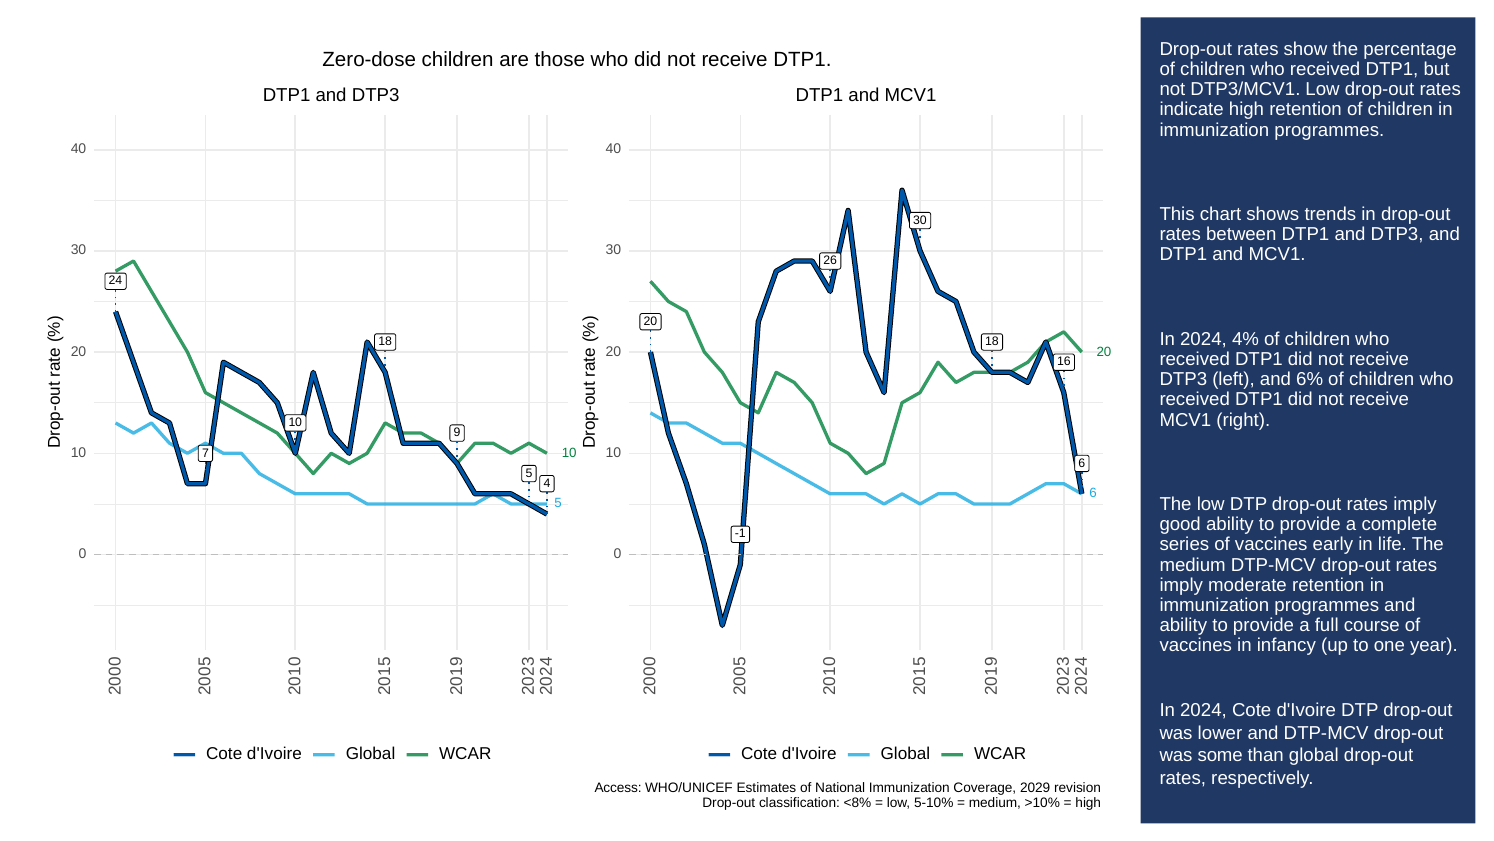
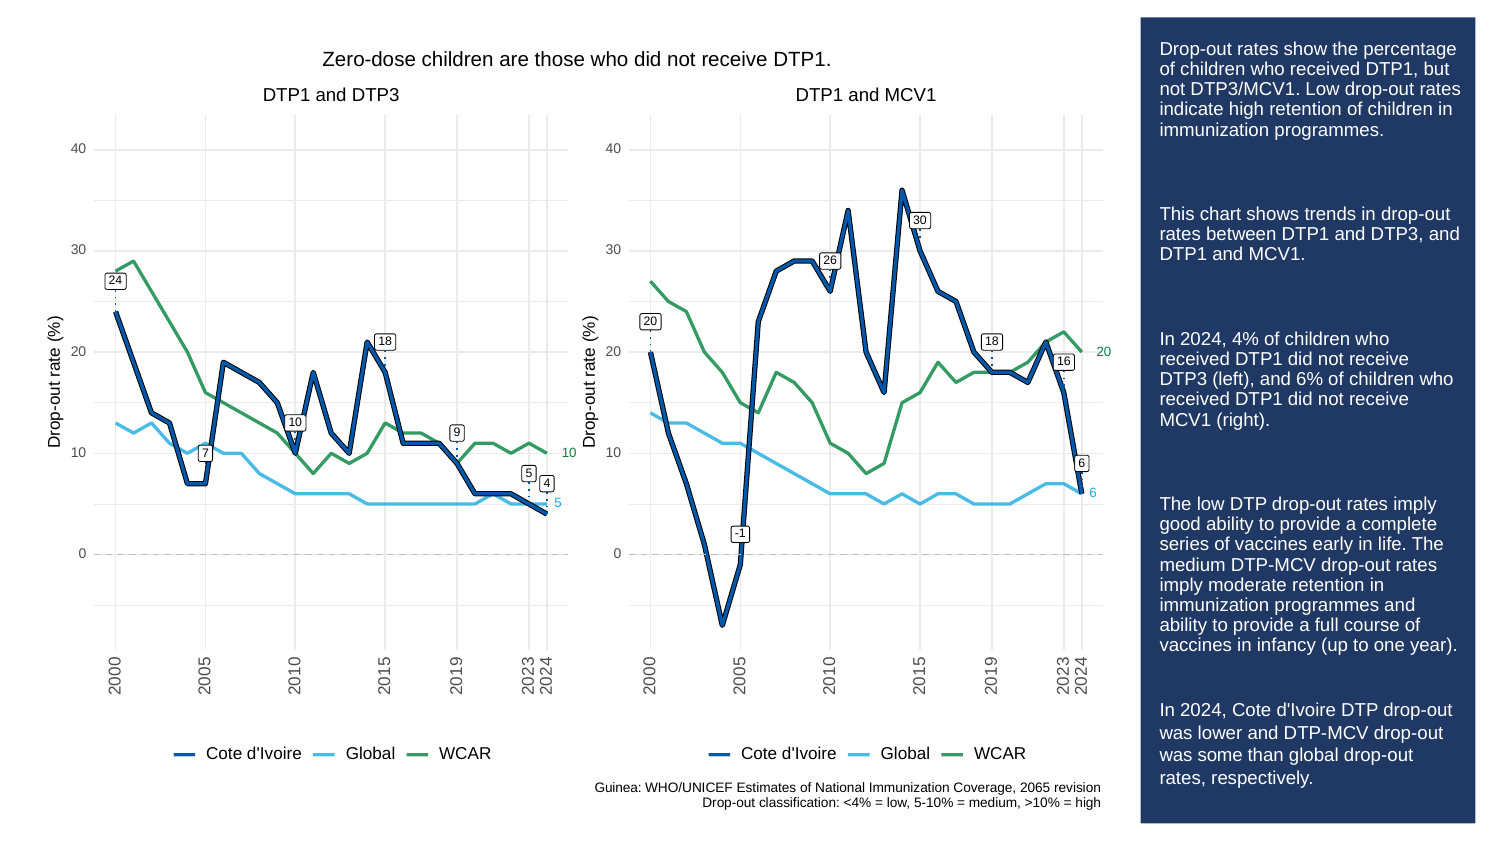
Access: Access -> Guinea
2029: 2029 -> 2065
<8%: <8% -> <4%
